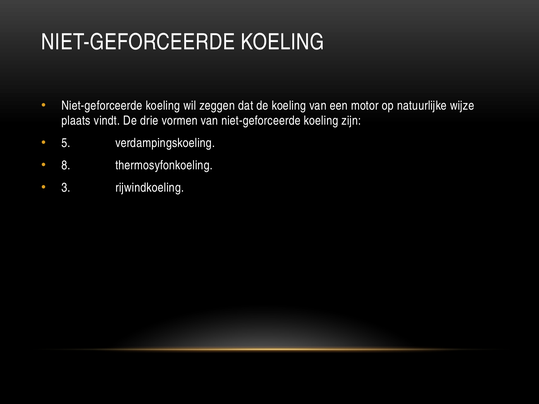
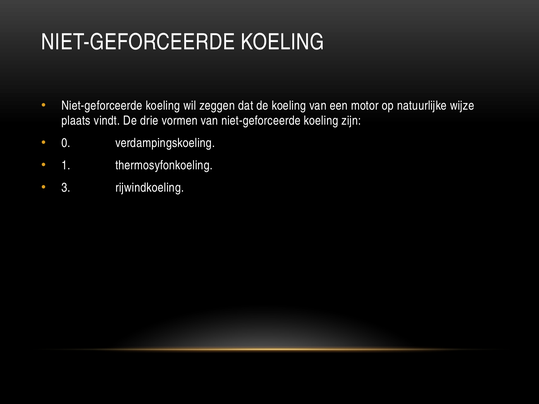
5: 5 -> 0
8: 8 -> 1
